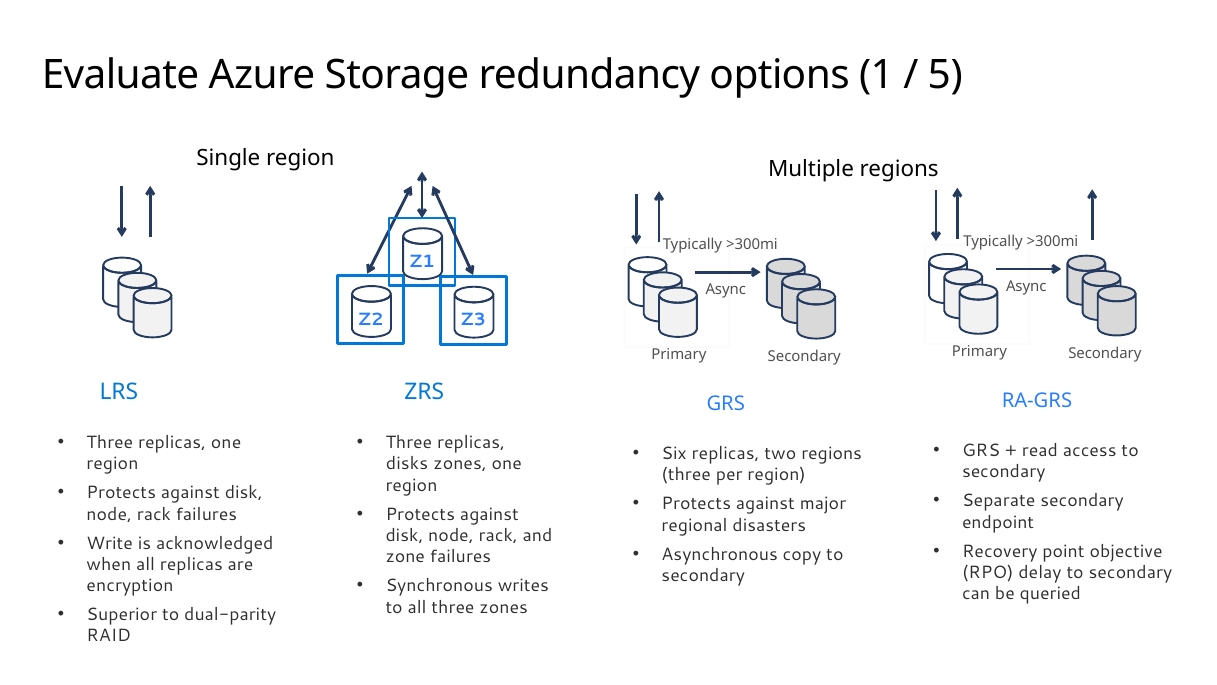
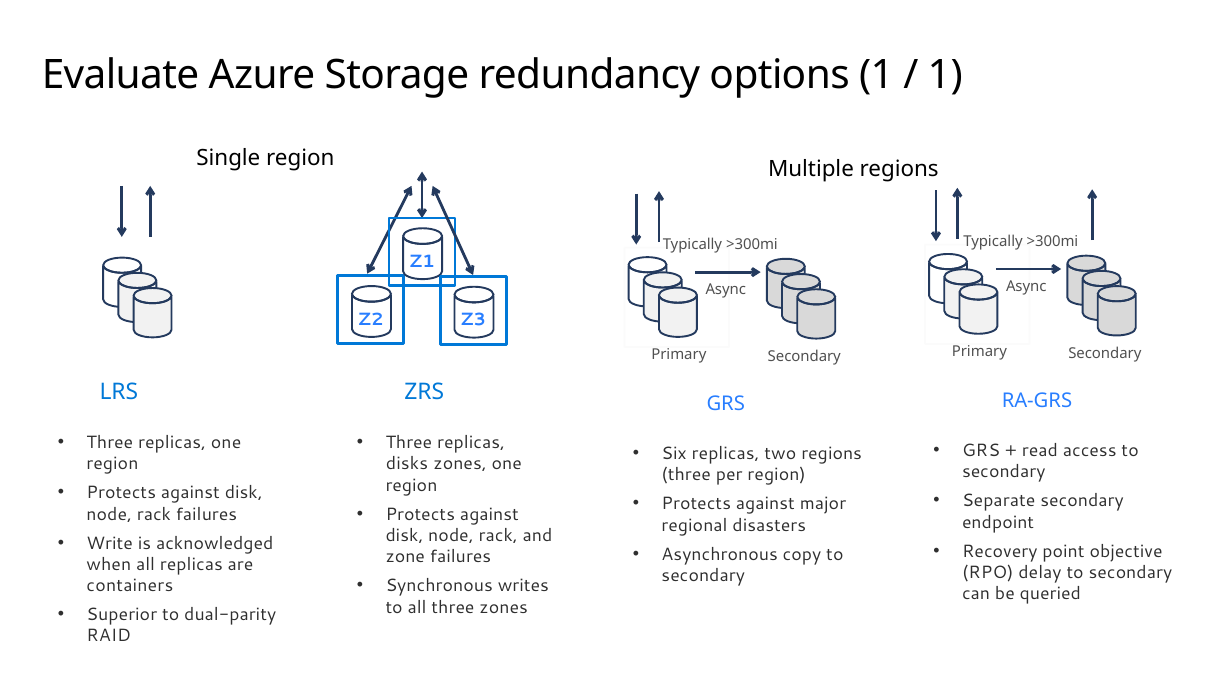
5 at (945, 75): 5 -> 1
encryption: encryption -> containers
